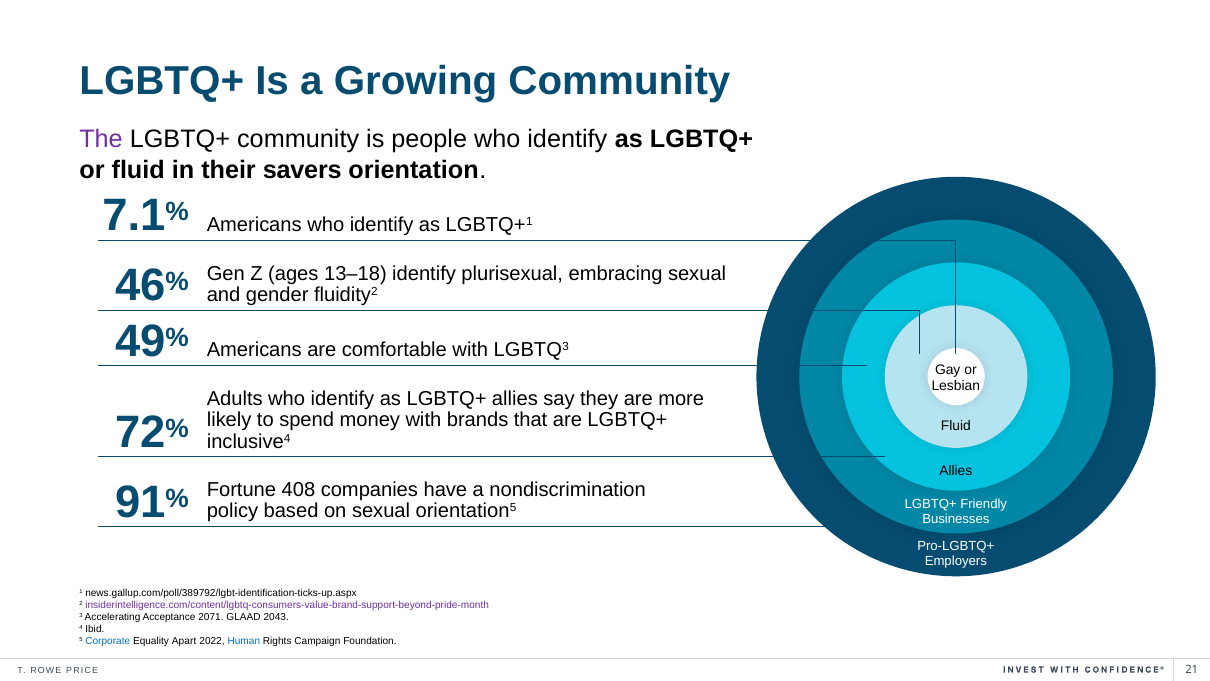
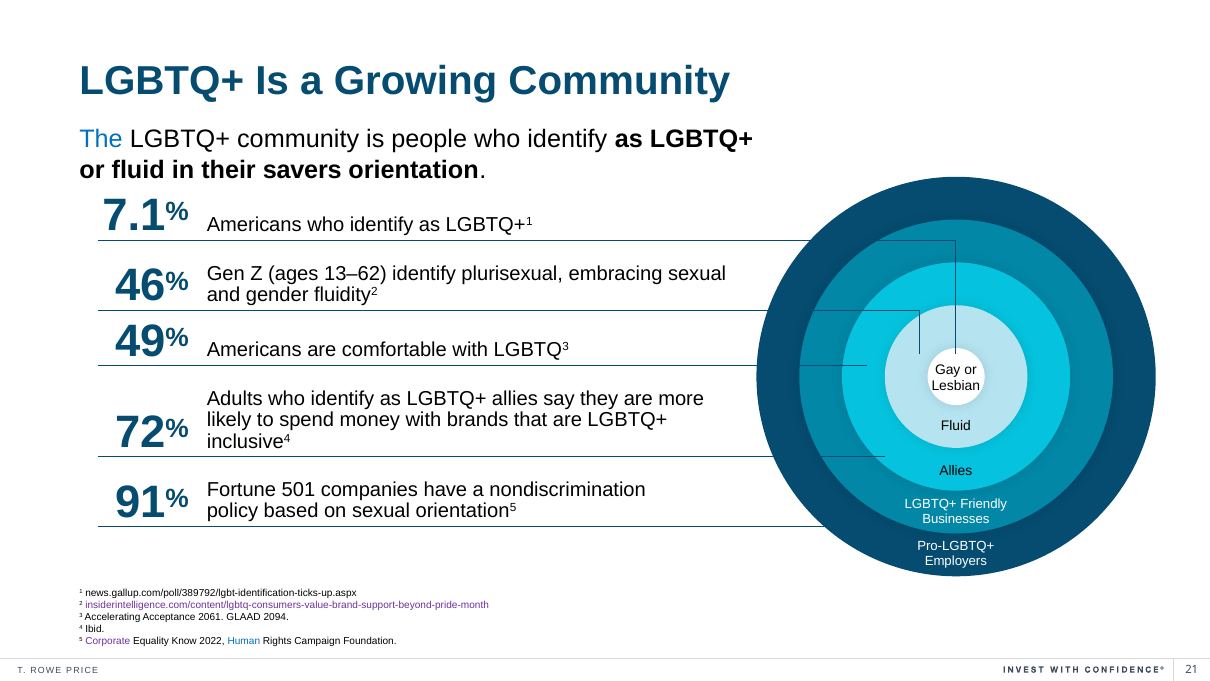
The colour: purple -> blue
13–18: 13–18 -> 13–62
408: 408 -> 501
2071: 2071 -> 2061
2043: 2043 -> 2094
Corporate colour: blue -> purple
Apart: Apart -> Know
